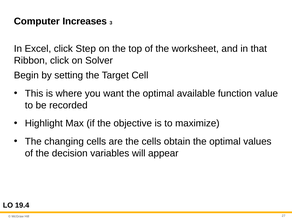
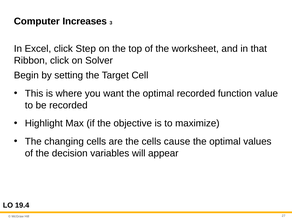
optimal available: available -> recorded
obtain: obtain -> cause
